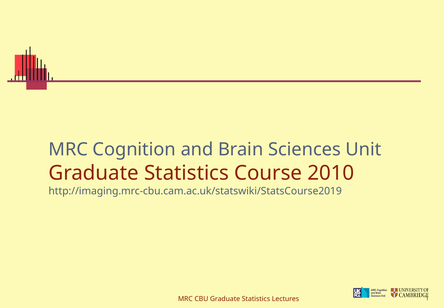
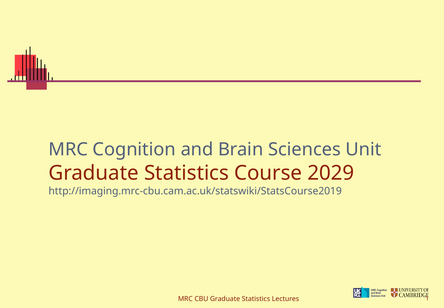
2010: 2010 -> 2029
